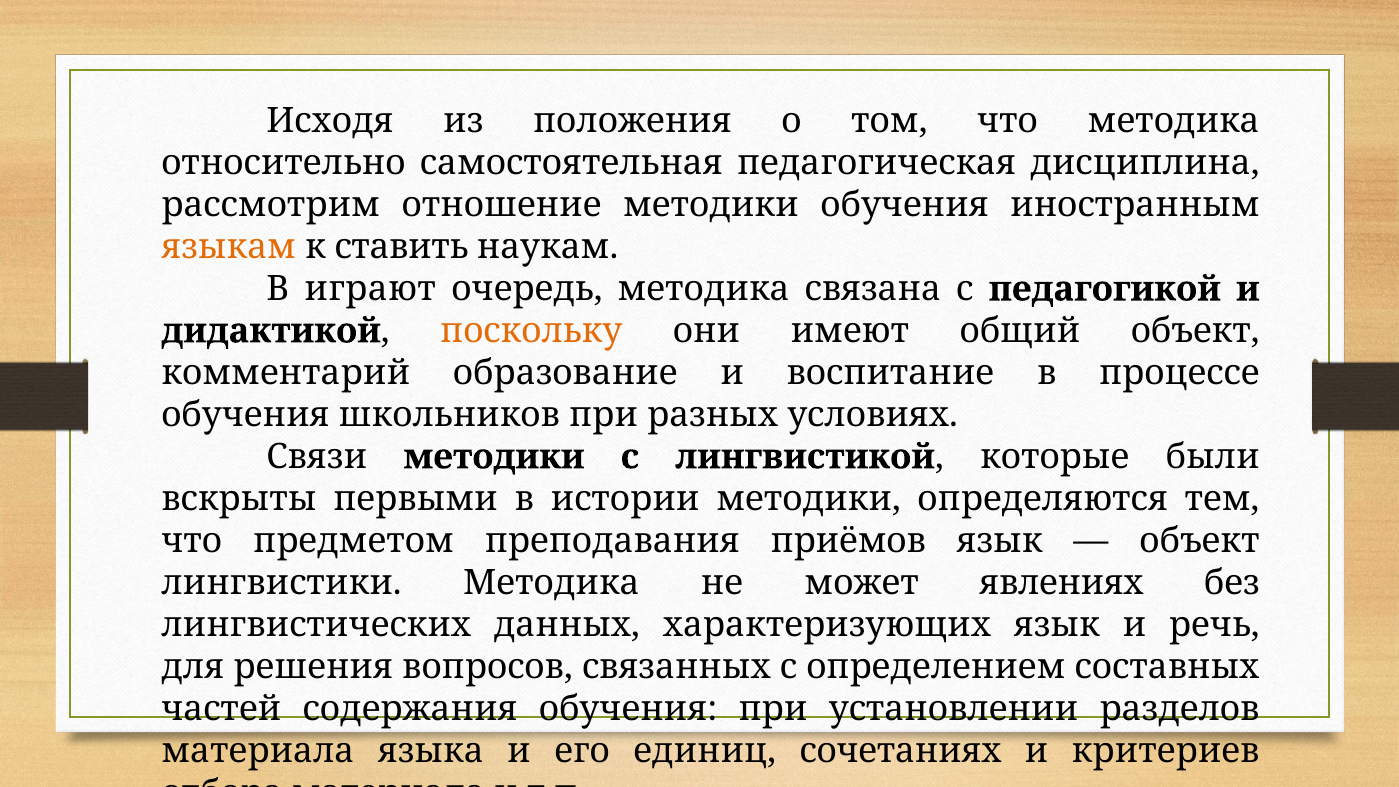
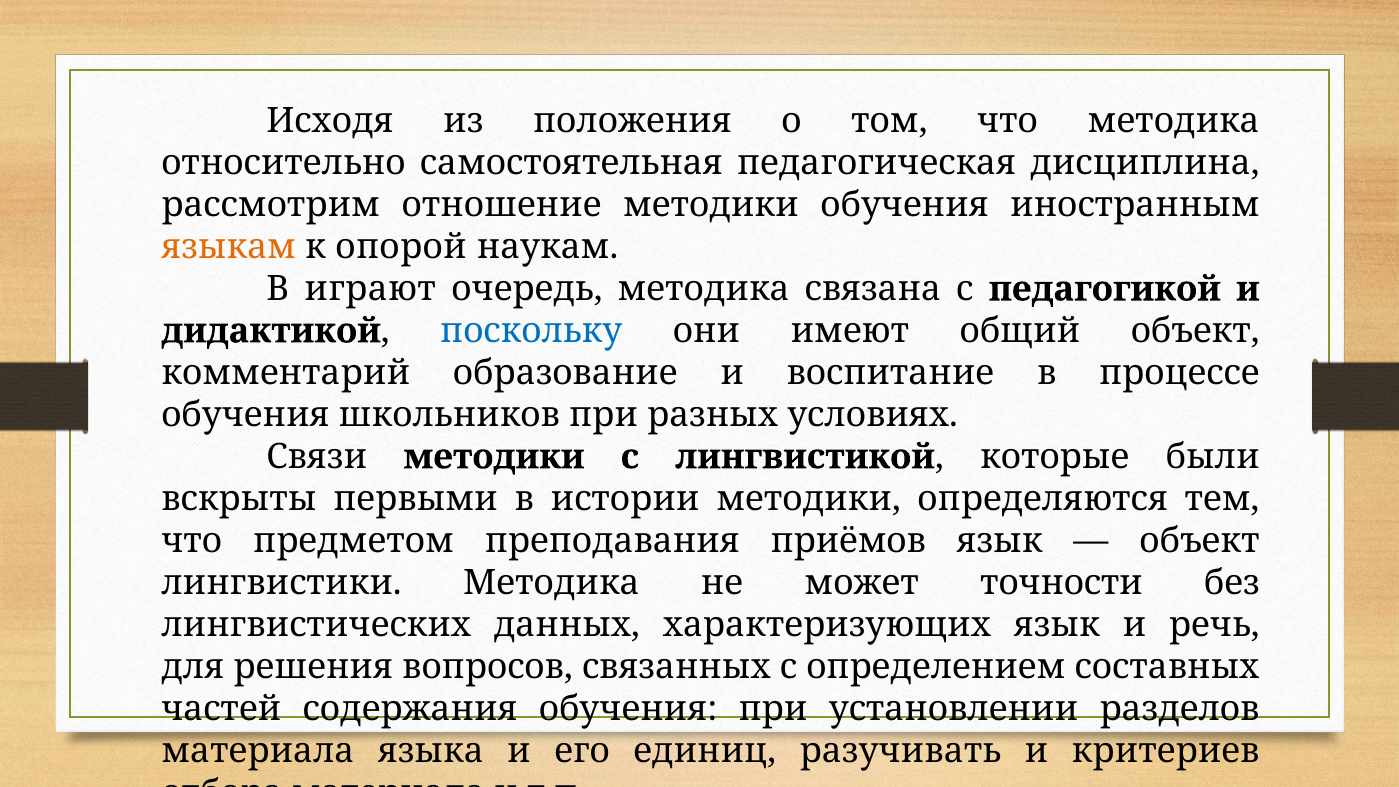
ставить: ставить -> опорой
поскольку colour: orange -> blue
явлениях: явлениях -> точности
сочетаниях: сочетаниях -> разучивать
